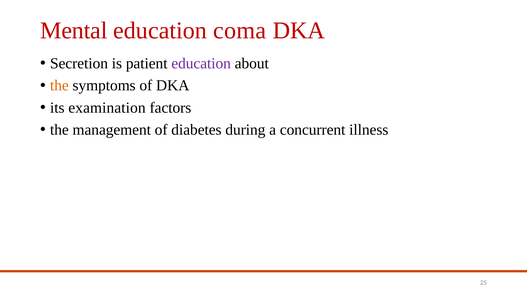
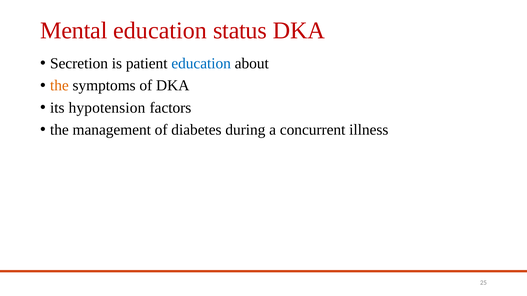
coma: coma -> status
education at (201, 64) colour: purple -> blue
examination: examination -> hypotension
